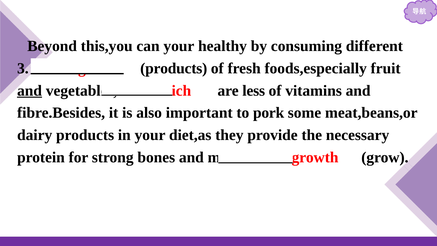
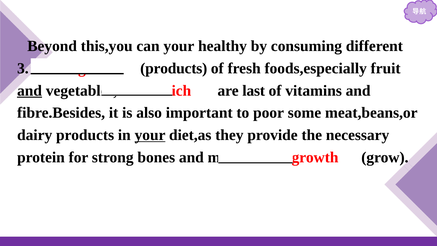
less: less -> last
pork: pork -> poor
your at (150, 135) underline: none -> present
